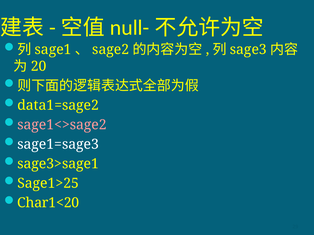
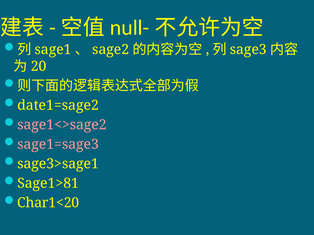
data1=sage2: data1=sage2 -> date1=sage2
sage1=sage3 colour: white -> pink
Sage1>25: Sage1>25 -> Sage1>81
